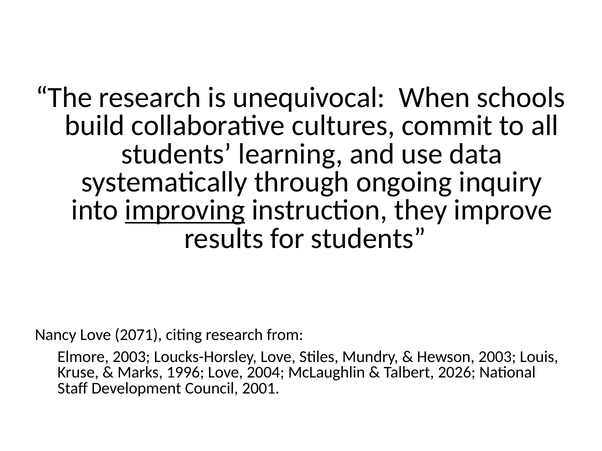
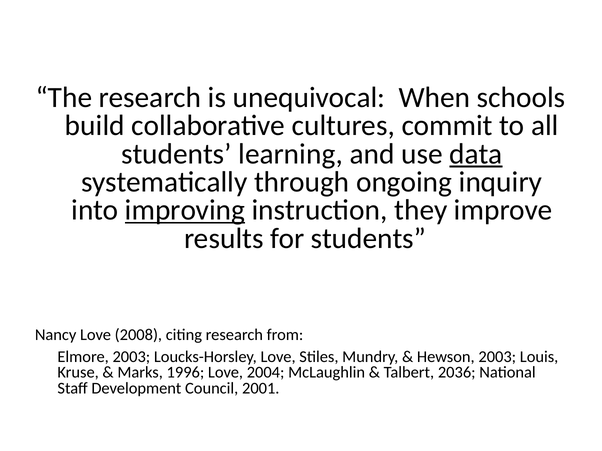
data underline: none -> present
2071: 2071 -> 2008
2026: 2026 -> 2036
